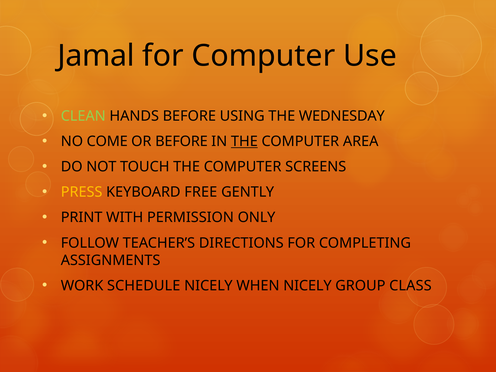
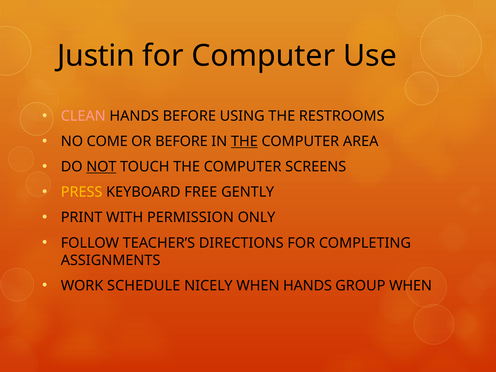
Jamal: Jamal -> Justin
CLEAN colour: light green -> pink
WEDNESDAY: WEDNESDAY -> RESTROOMS
NOT underline: none -> present
WHEN NICELY: NICELY -> HANDS
GROUP CLASS: CLASS -> WHEN
